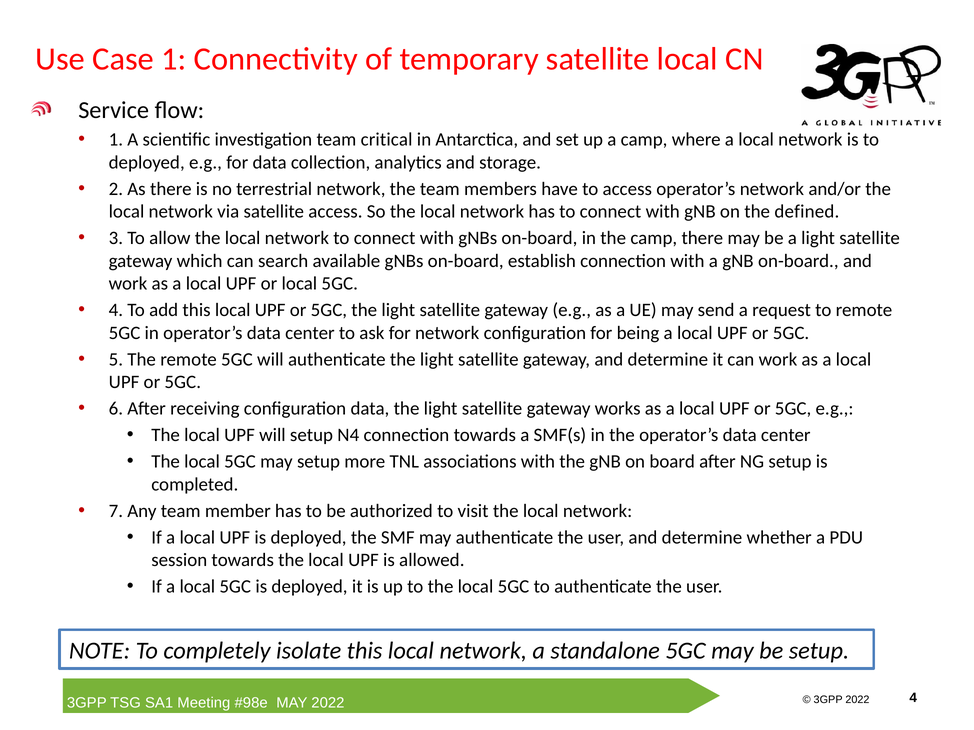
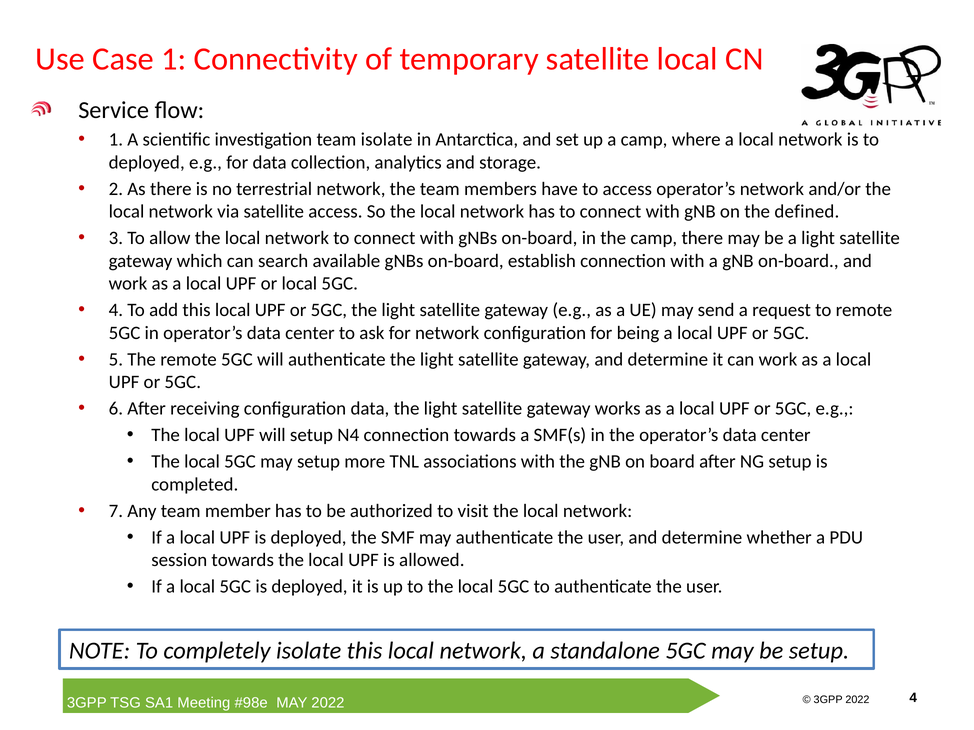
team critical: critical -> isolate
